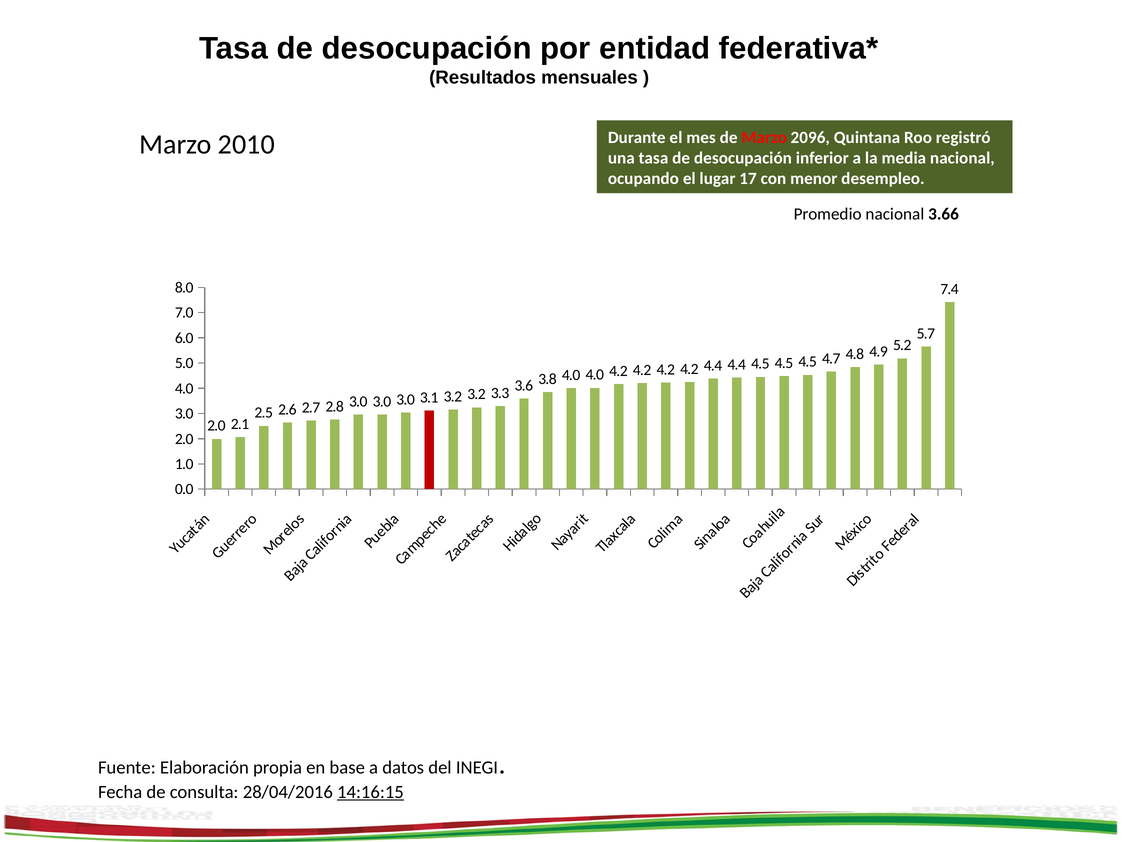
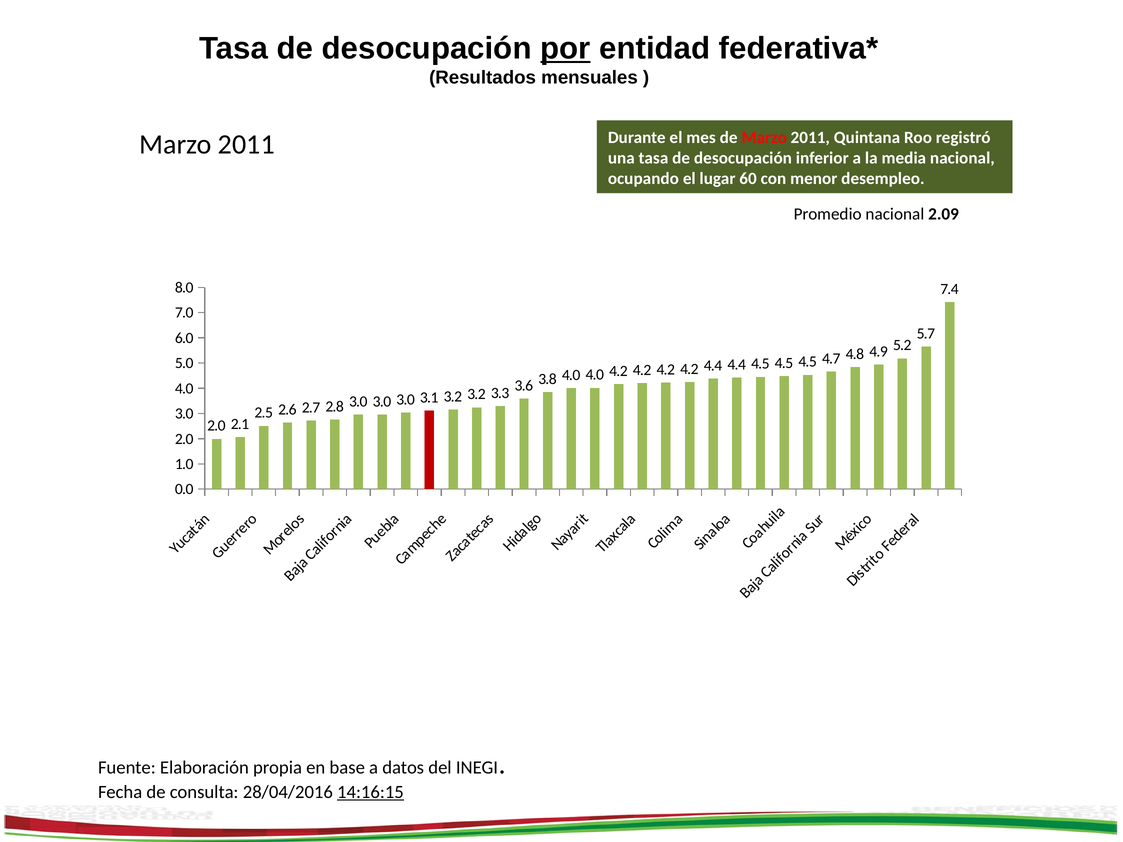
por underline: none -> present
de Marzo 2096: 2096 -> 2011
2010 at (246, 145): 2010 -> 2011
17: 17 -> 60
3.66: 3.66 -> 2.09
